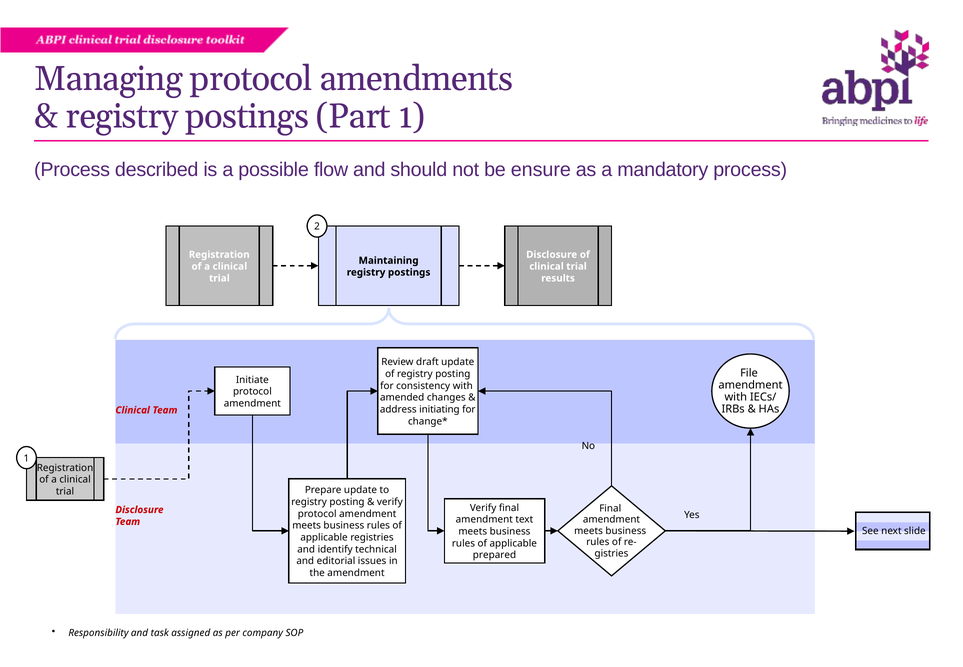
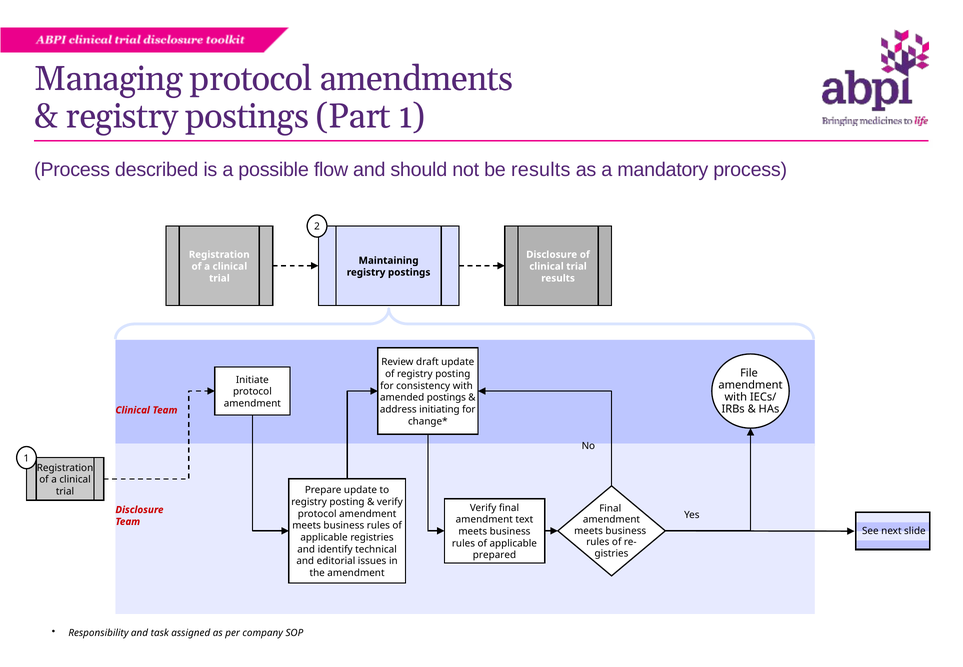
be ensure: ensure -> results
amended changes: changes -> postings
